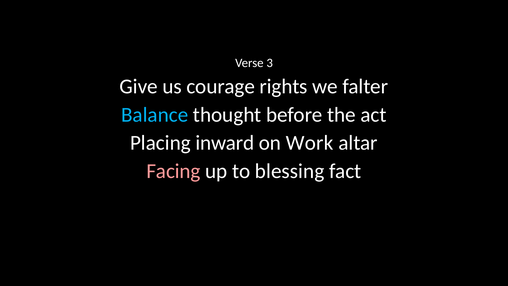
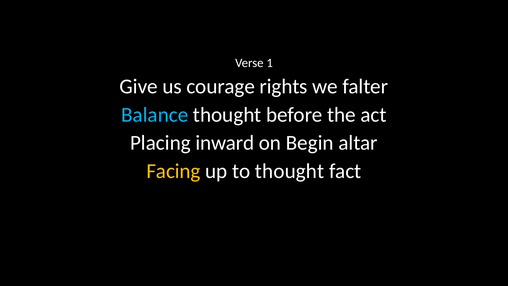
3: 3 -> 1
Work: Work -> Begin
Facing colour: pink -> yellow
to blessing: blessing -> thought
